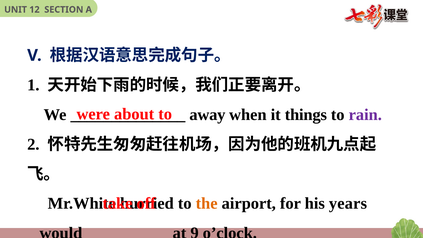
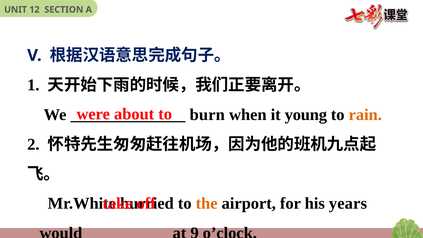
away: away -> burn
things: things -> young
rain colour: purple -> orange
